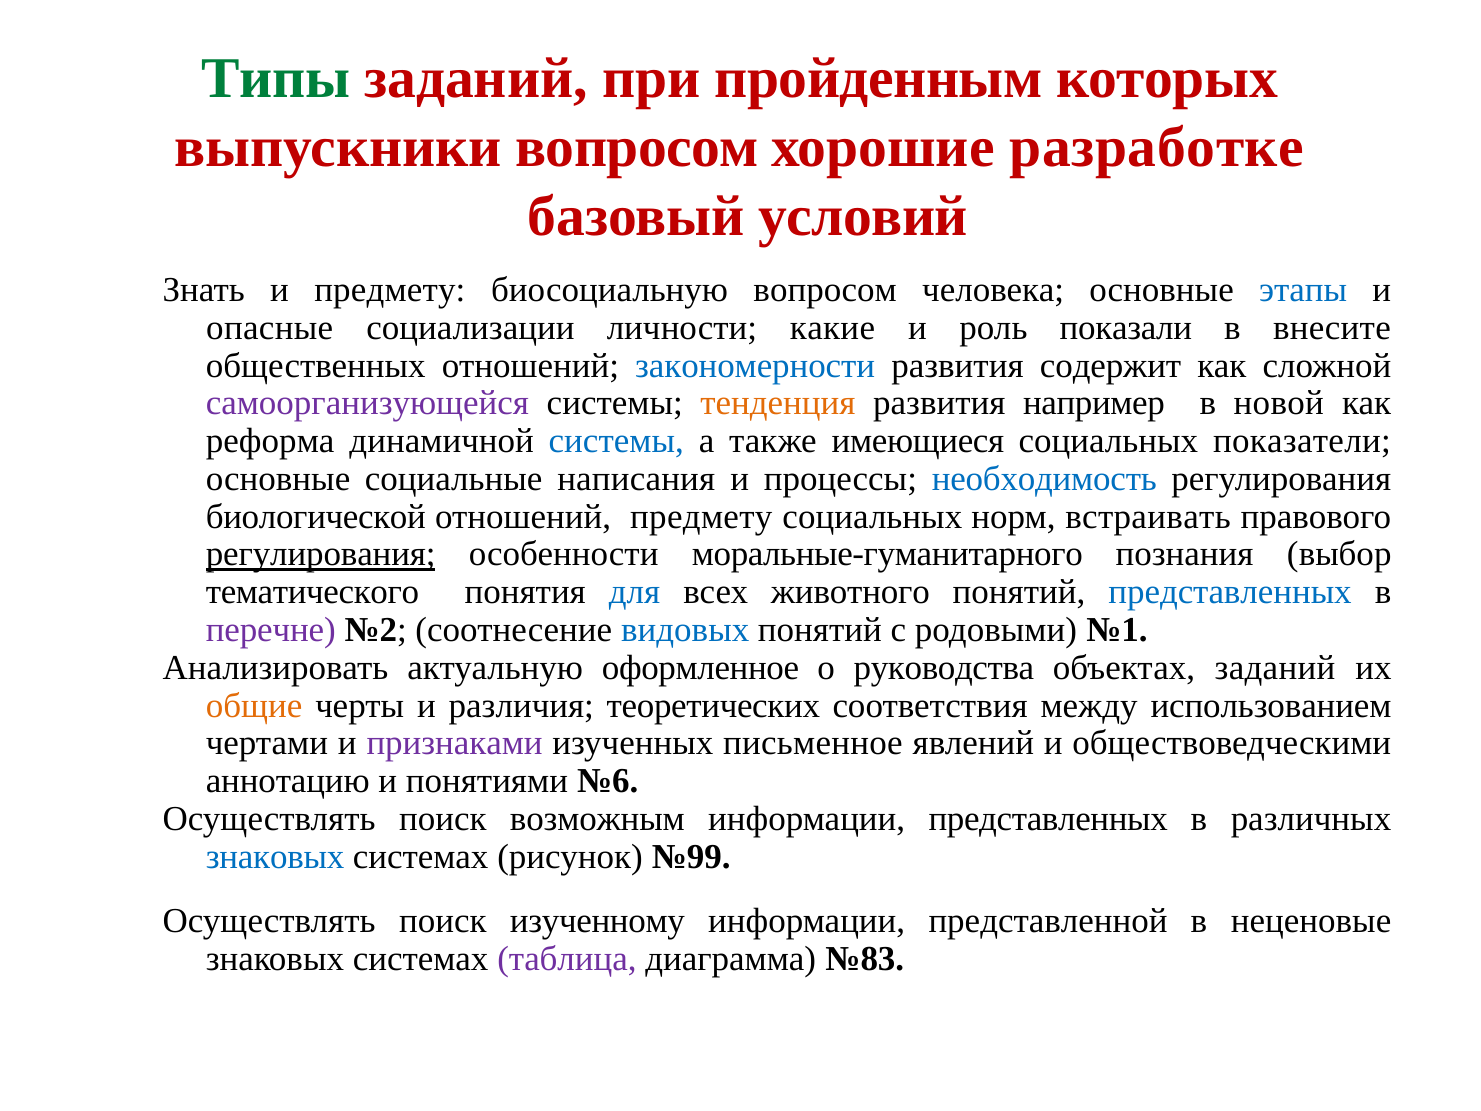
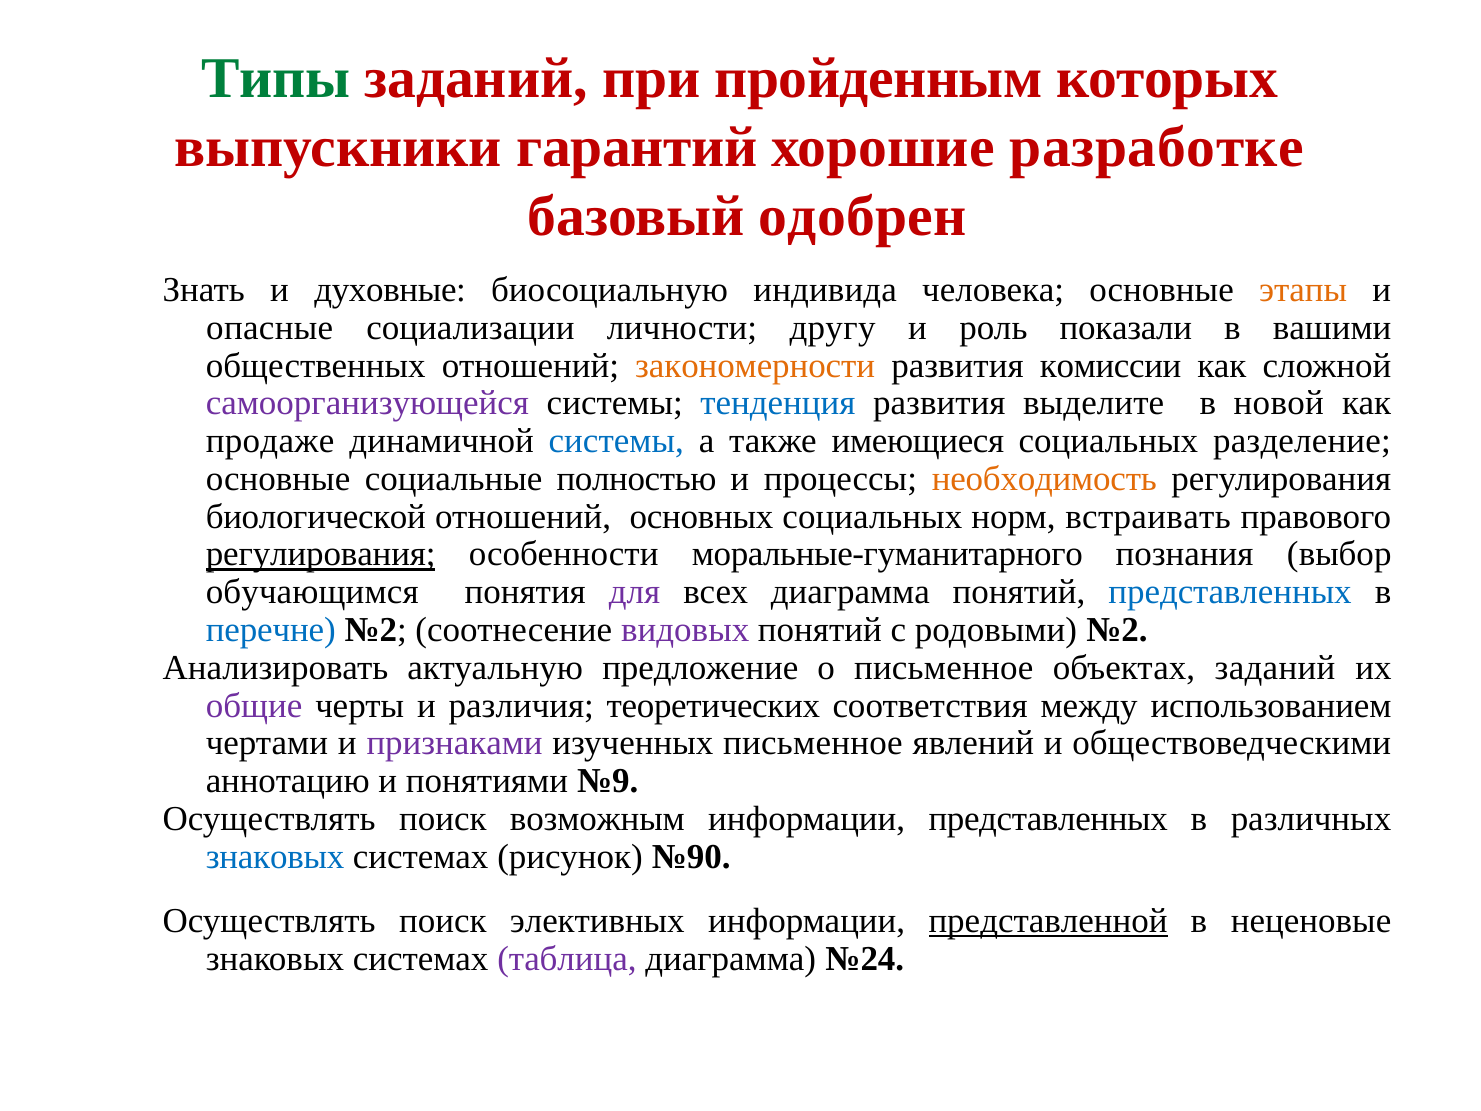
выпускники вопросом: вопросом -> гарантий
условий: условий -> одобрен
и предмету: предмету -> духовные
биосоциальную вопросом: вопросом -> индивида
этапы colour: blue -> orange
какие: какие -> другу
внесите: внесите -> вашими
закономерности colour: blue -> orange
содержит: содержит -> комиссии
тенденция colour: orange -> blue
например: например -> выделите
реформа: реформа -> продаже
показатели: показатели -> разделение
написания: написания -> полностью
необходимость colour: blue -> orange
отношений предмету: предмету -> основных
тематического: тематического -> обучающимся
для colour: blue -> purple
всех животного: животного -> диаграмма
перечне colour: purple -> blue
видовых colour: blue -> purple
родовыми №1: №1 -> №2
оформленное: оформленное -> предложение
о руководства: руководства -> письменное
общие colour: orange -> purple
№6: №6 -> №9
№99: №99 -> №90
изученному: изученному -> элективных
представленной underline: none -> present
№83: №83 -> №24
